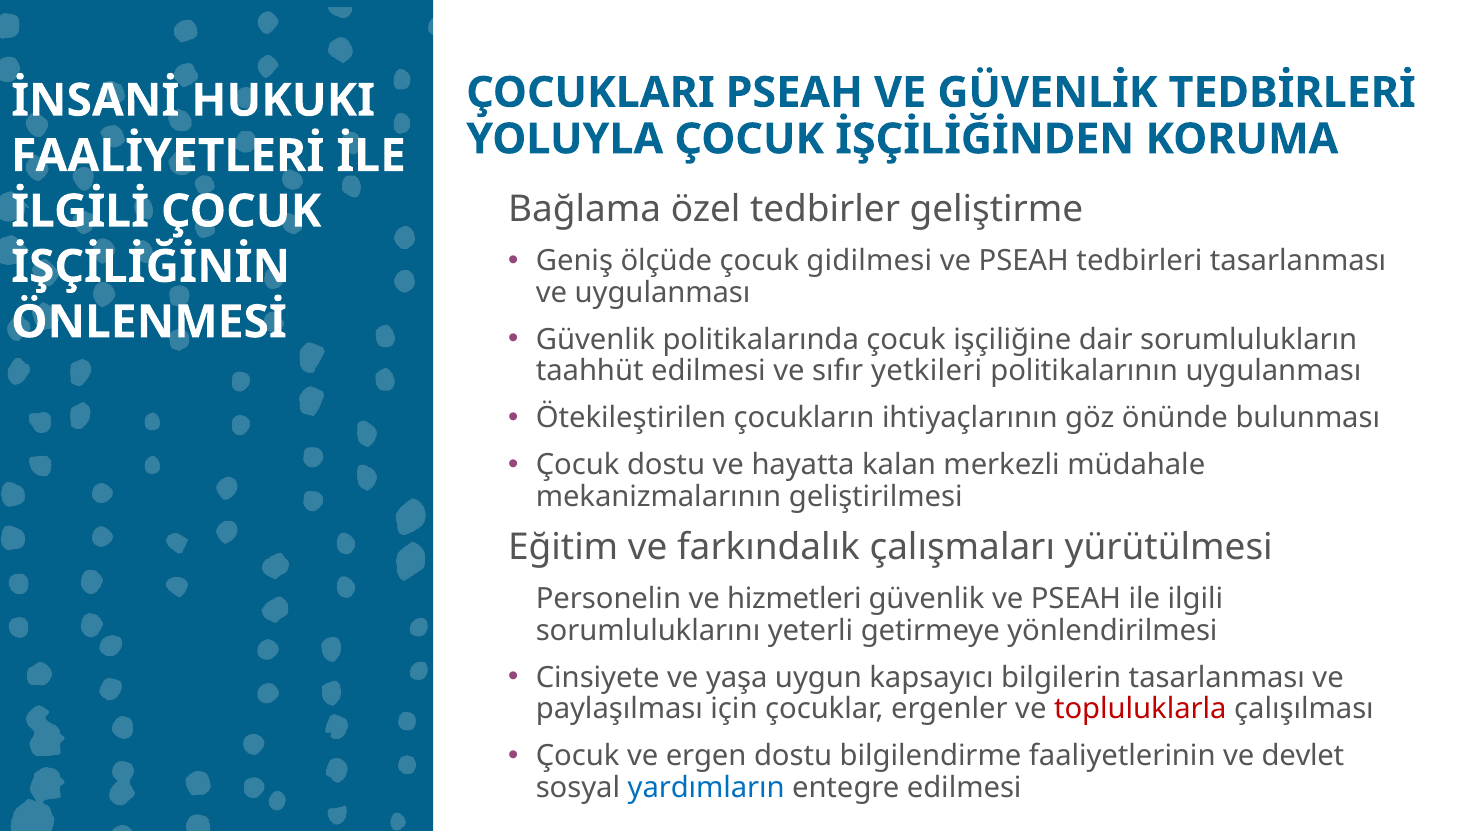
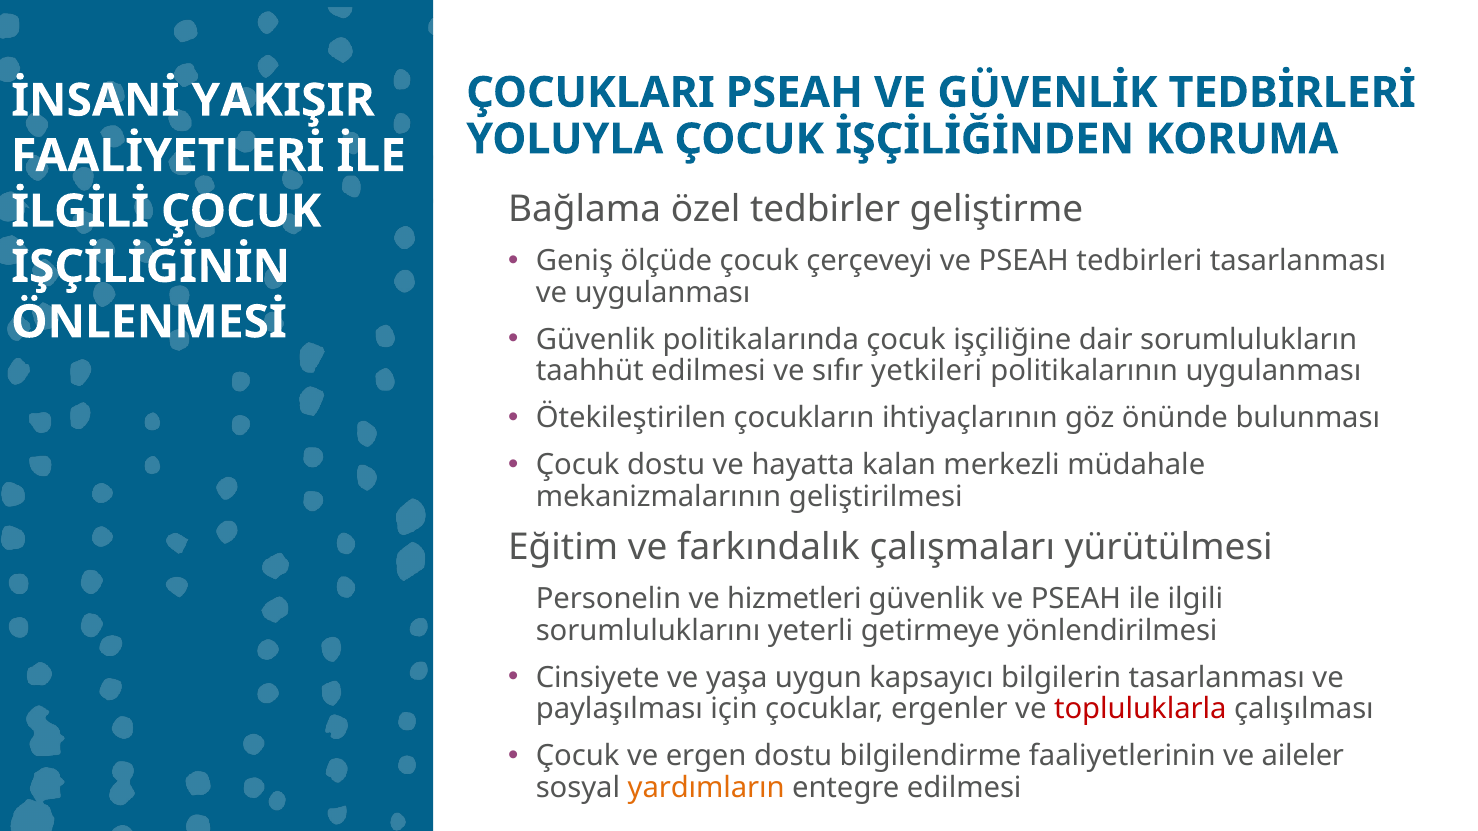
HUKUKI: HUKUKI -> YAKIŞIR
gidilmesi: gidilmesi -> çerçeveyi
devlet: devlet -> aileler
yardımların colour: blue -> orange
